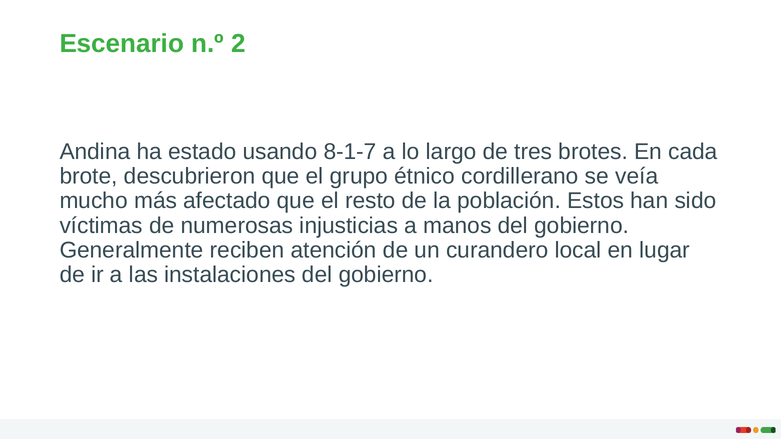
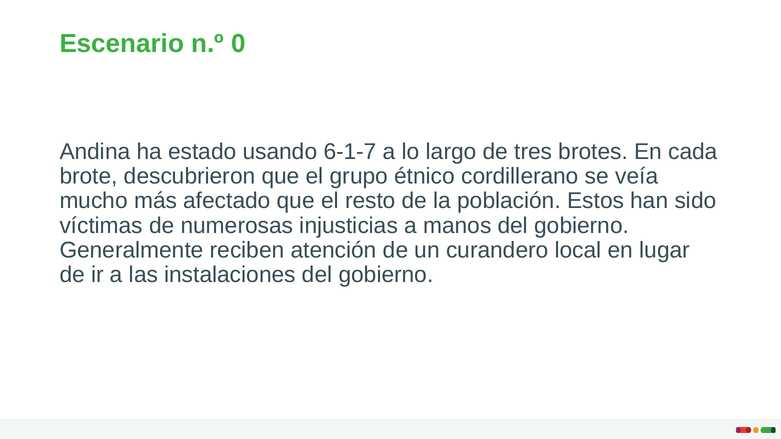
2: 2 -> 0
8-1-7: 8-1-7 -> 6-1-7
